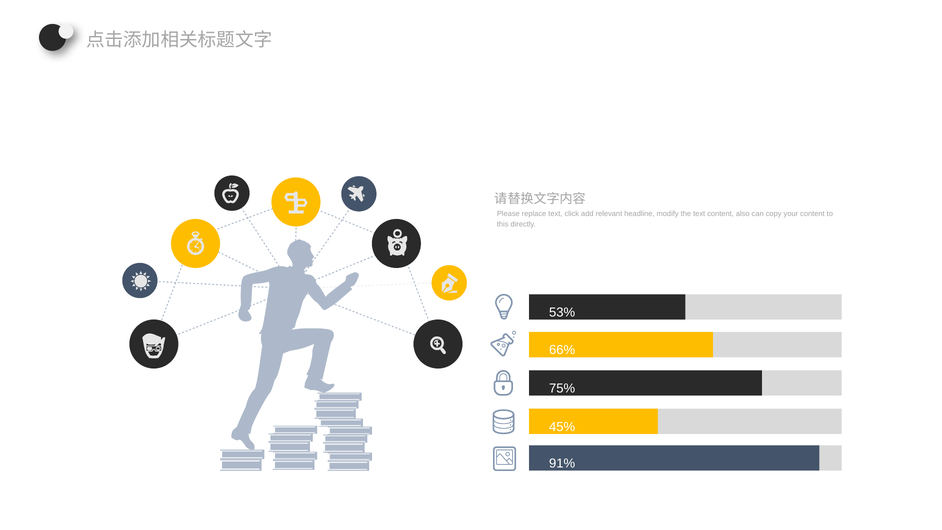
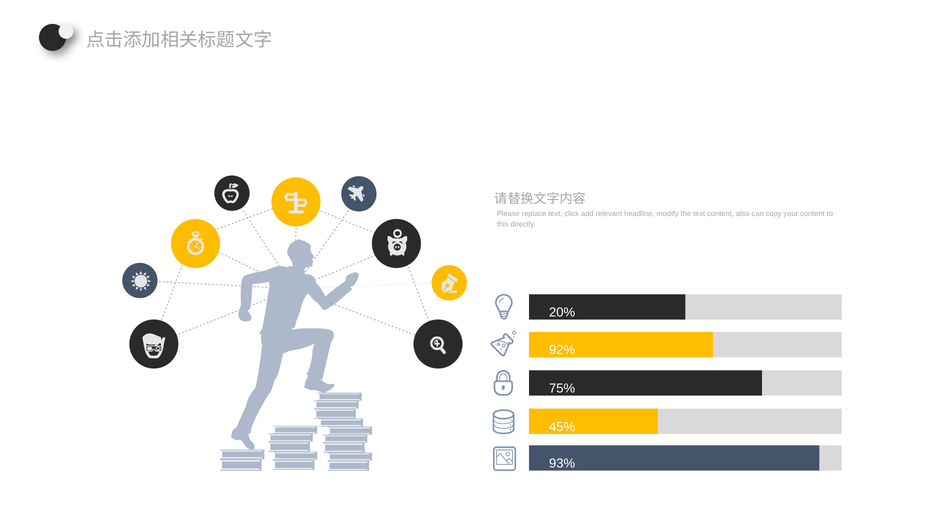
53%: 53% -> 20%
66%: 66% -> 92%
91%: 91% -> 93%
